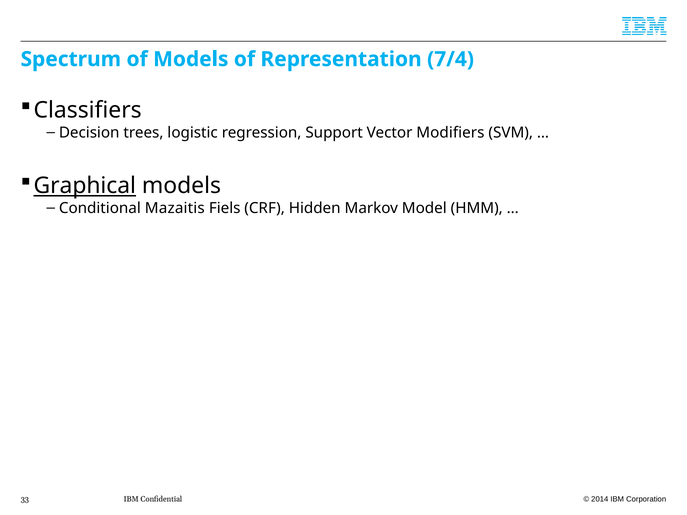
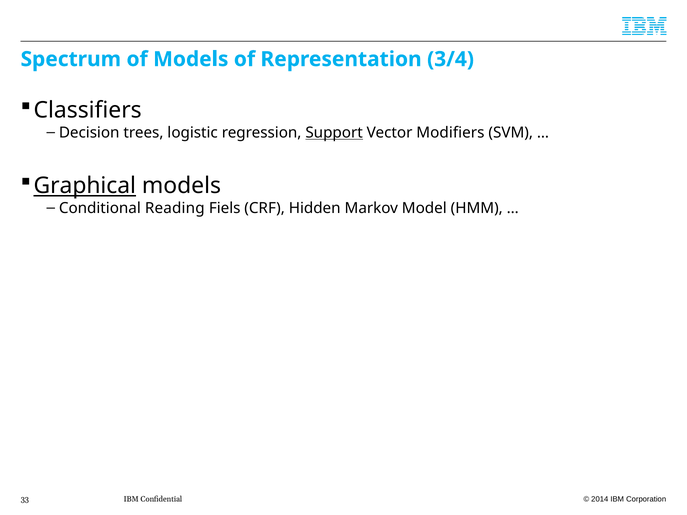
7/4: 7/4 -> 3/4
Support underline: none -> present
Mazaitis: Mazaitis -> Reading
